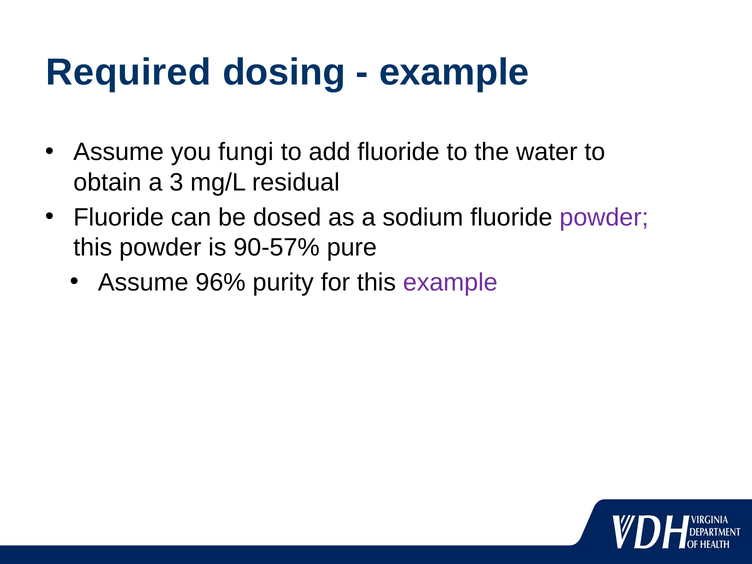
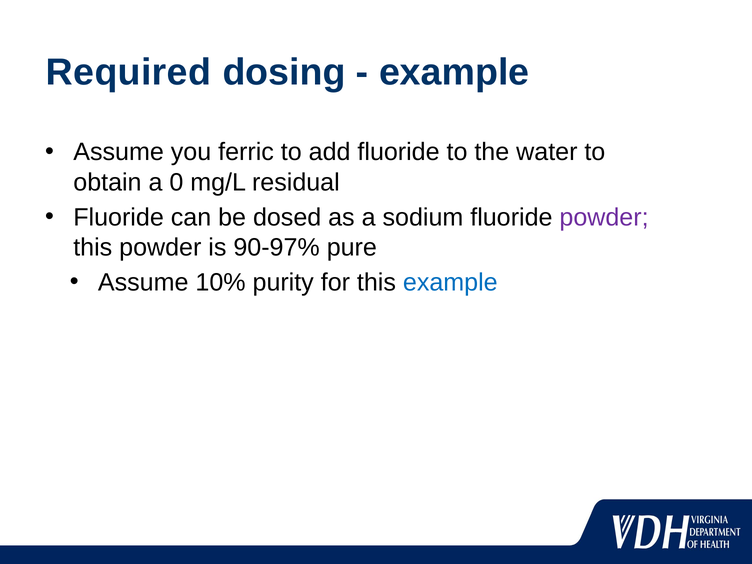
fungi: fungi -> ferric
3: 3 -> 0
90-57%: 90-57% -> 90-97%
96%: 96% -> 10%
example at (450, 282) colour: purple -> blue
